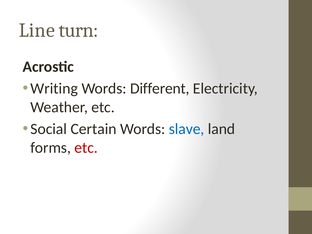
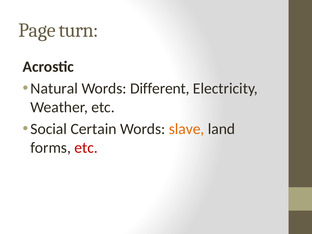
Line: Line -> Page
Writing: Writing -> Natural
slave colour: blue -> orange
